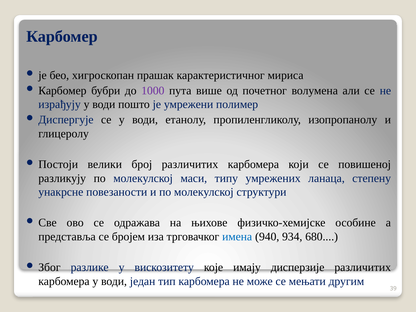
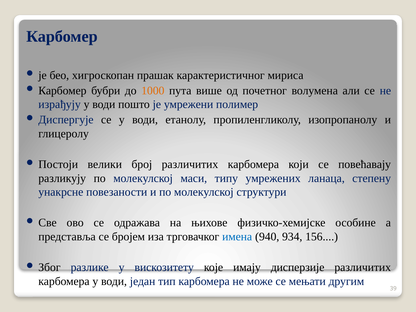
1000 colour: purple -> orange
повишеној: повишеној -> повећавају
680: 680 -> 156
